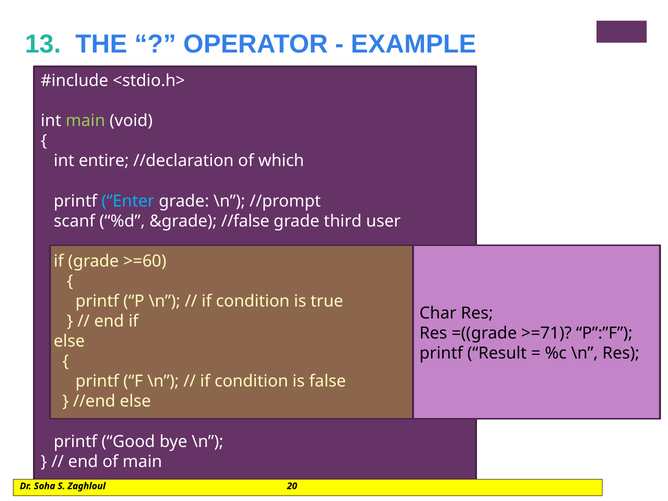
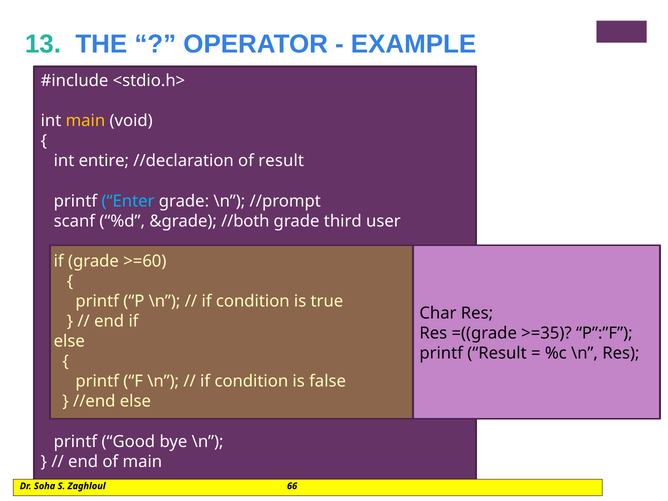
main at (85, 121) colour: light green -> yellow
of which: which -> result
//false: //false -> //both
>=71: >=71 -> >=35
20: 20 -> 66
